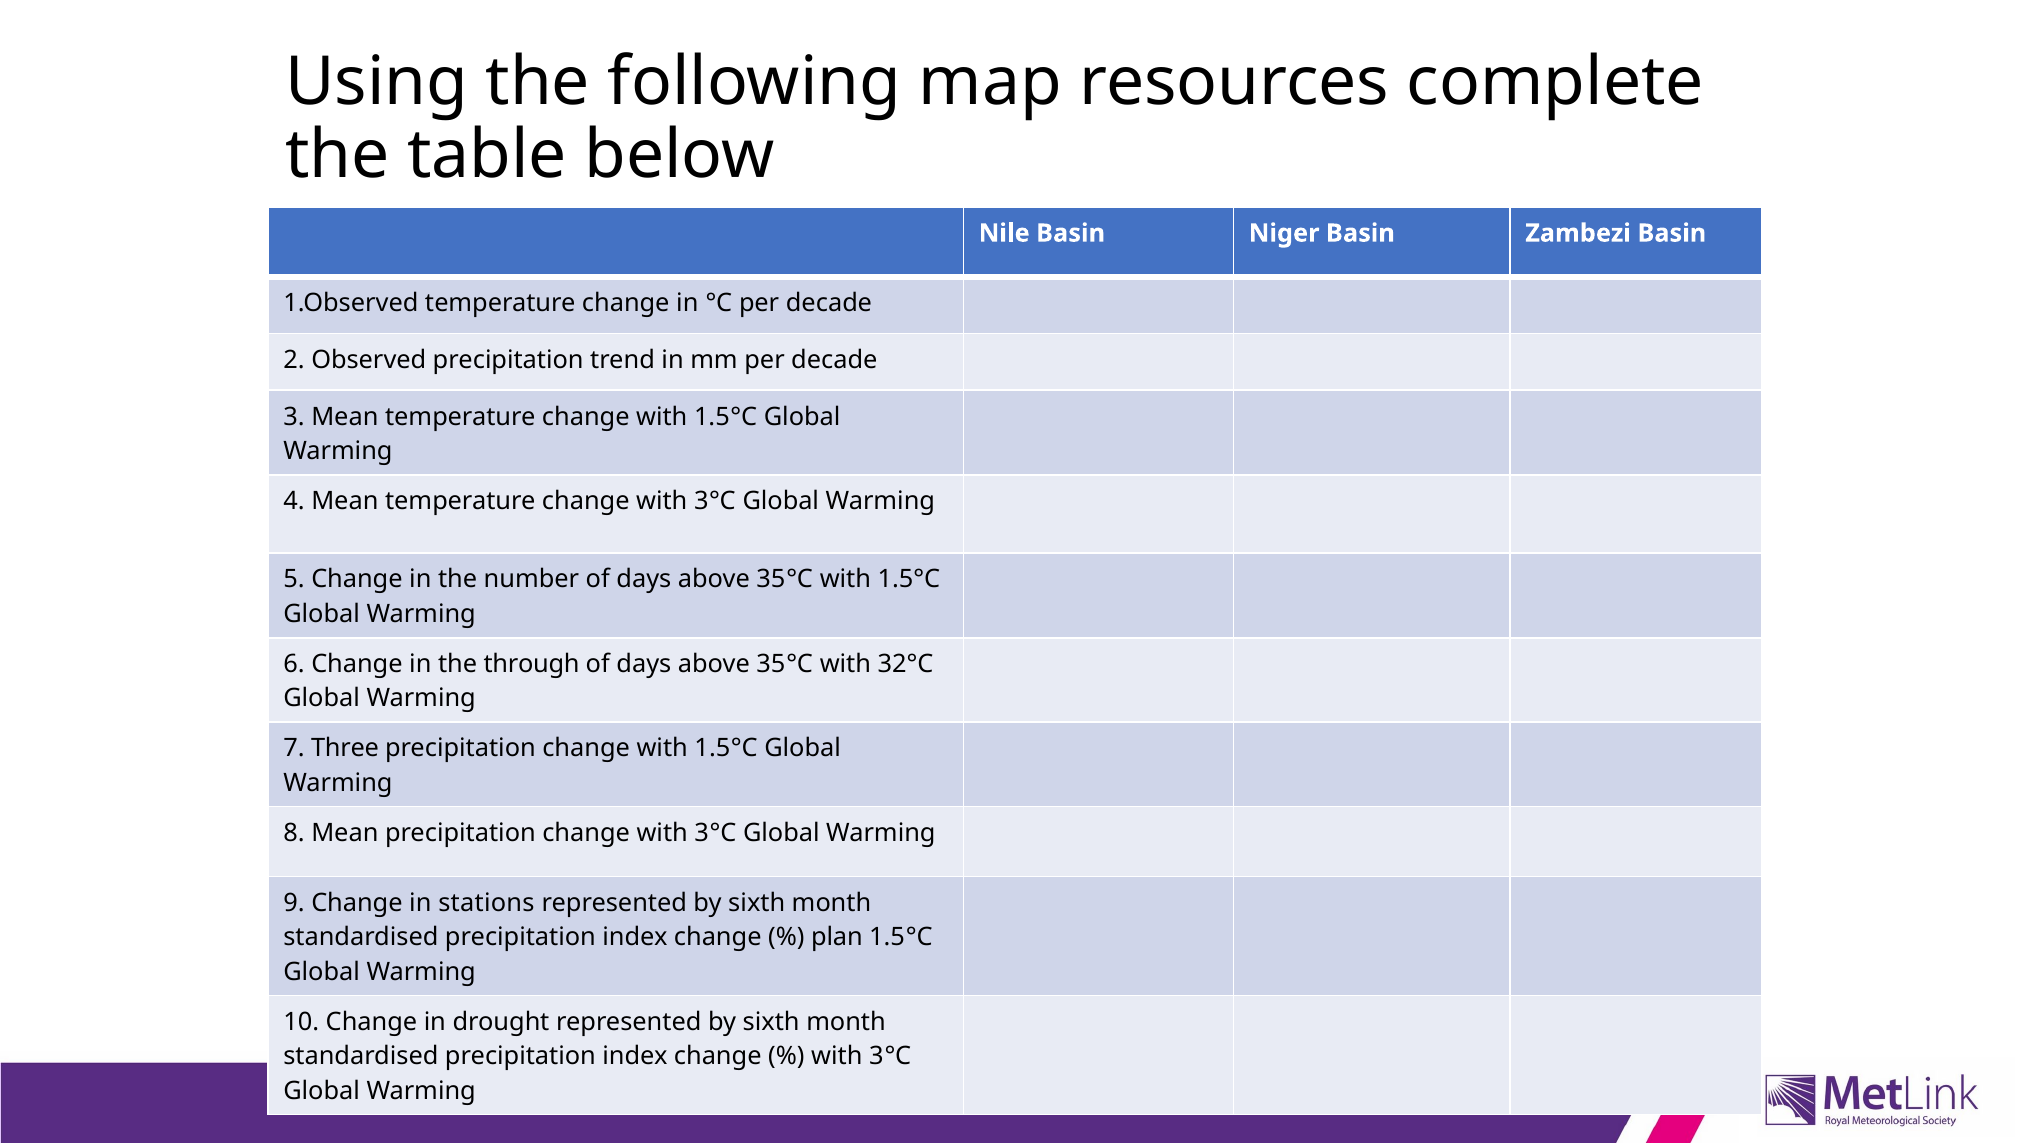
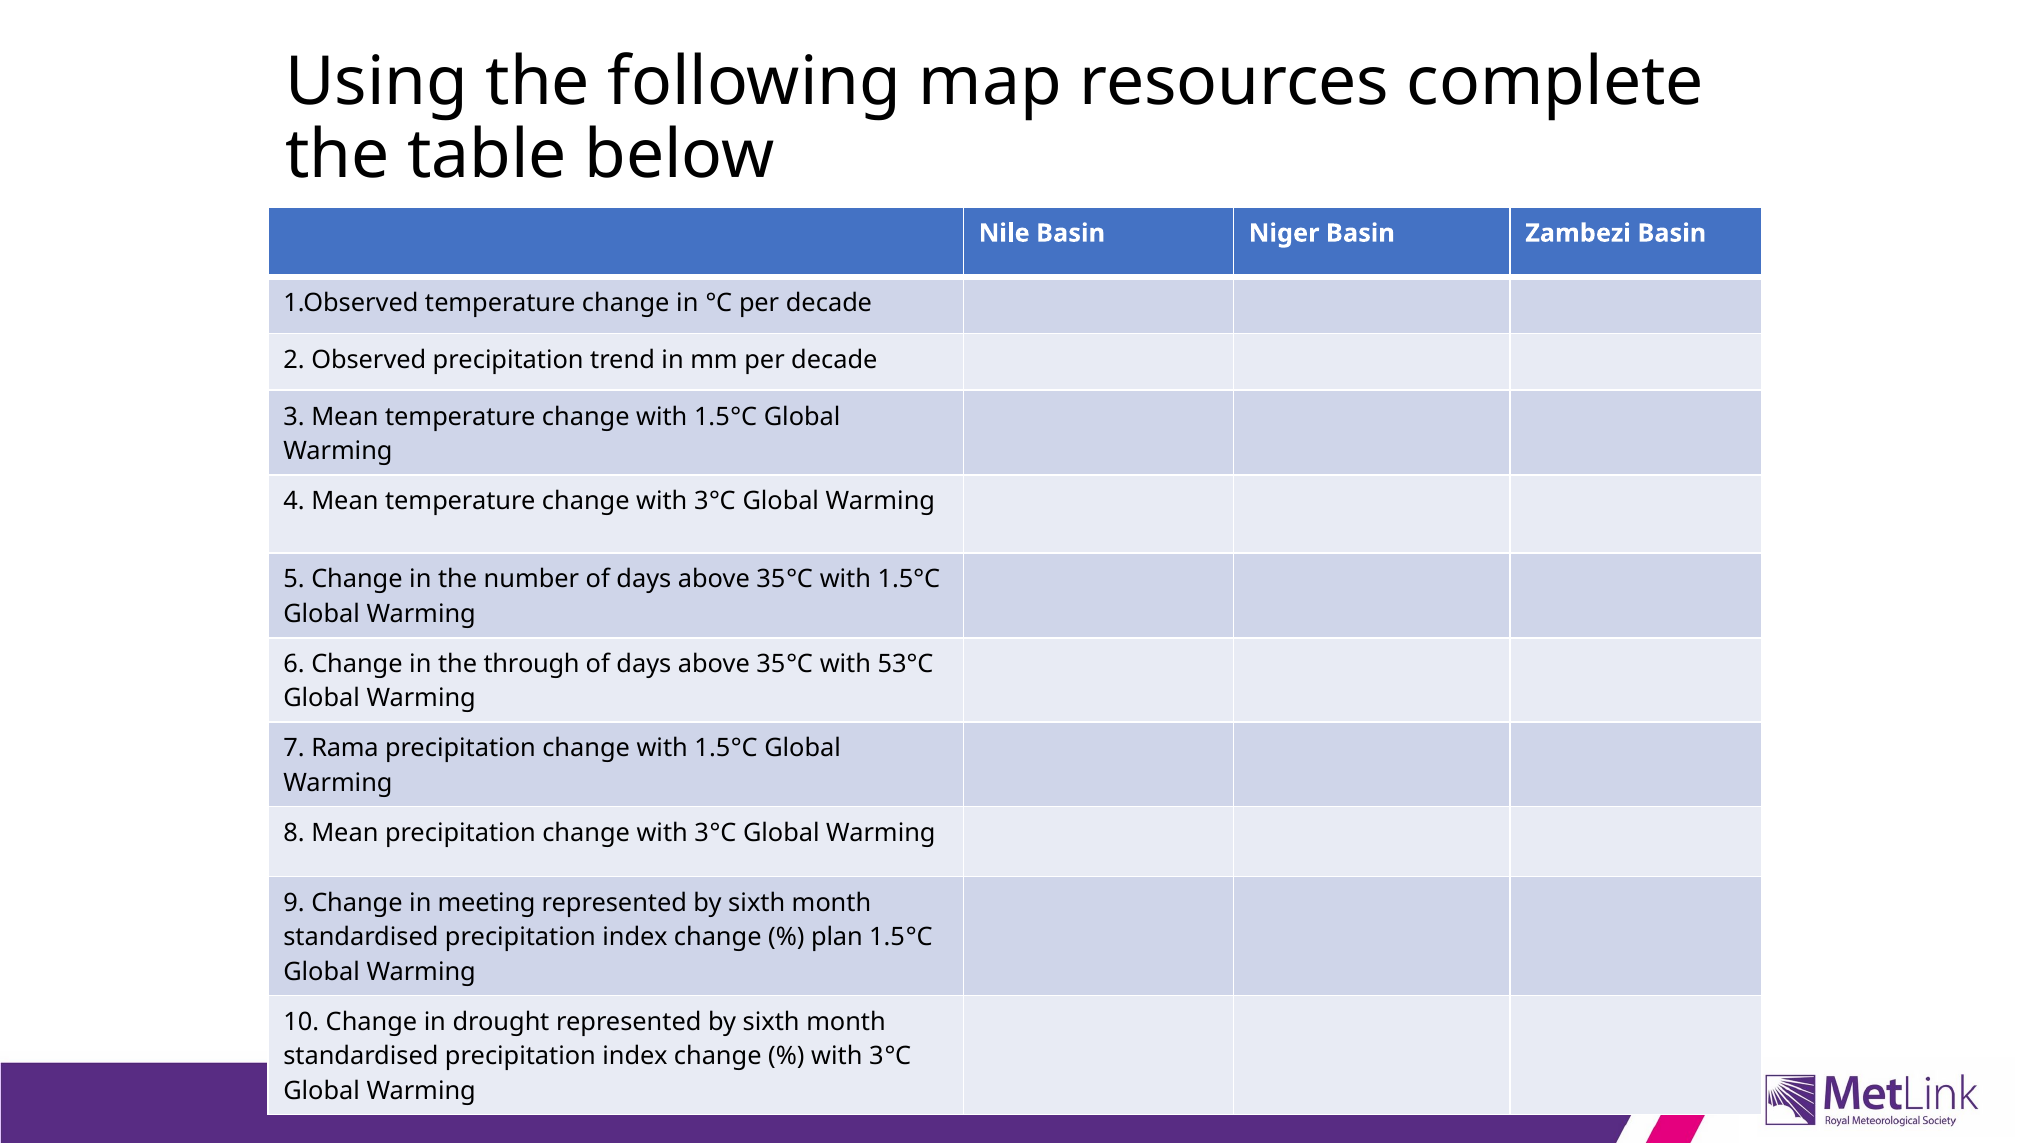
32°C: 32°C -> 53°C
Three: Three -> Rama
stations: stations -> meeting
